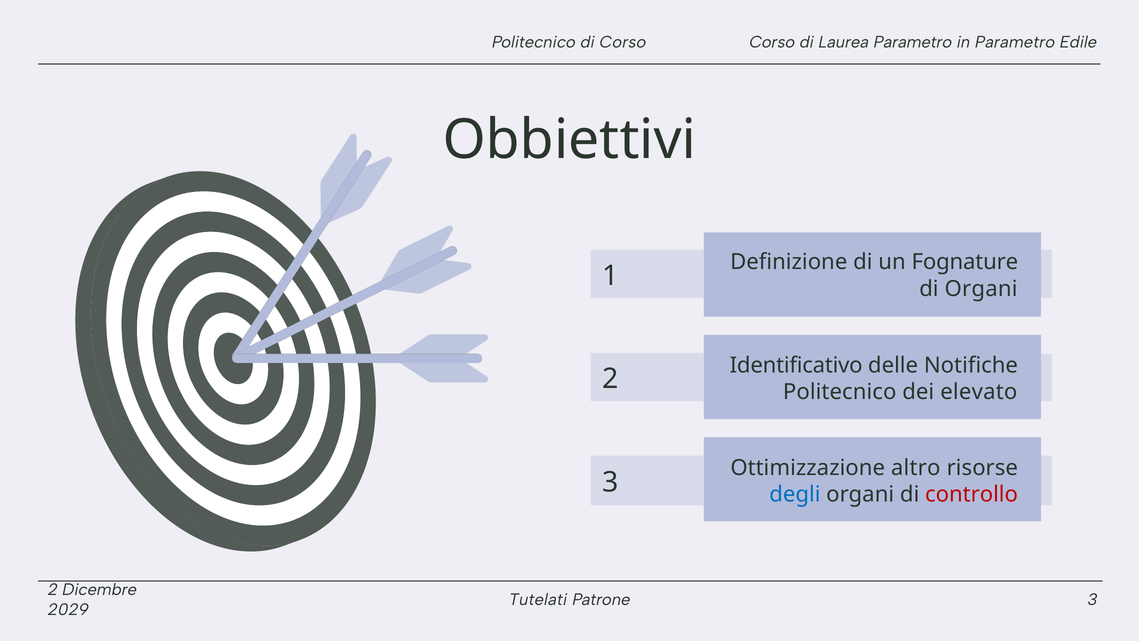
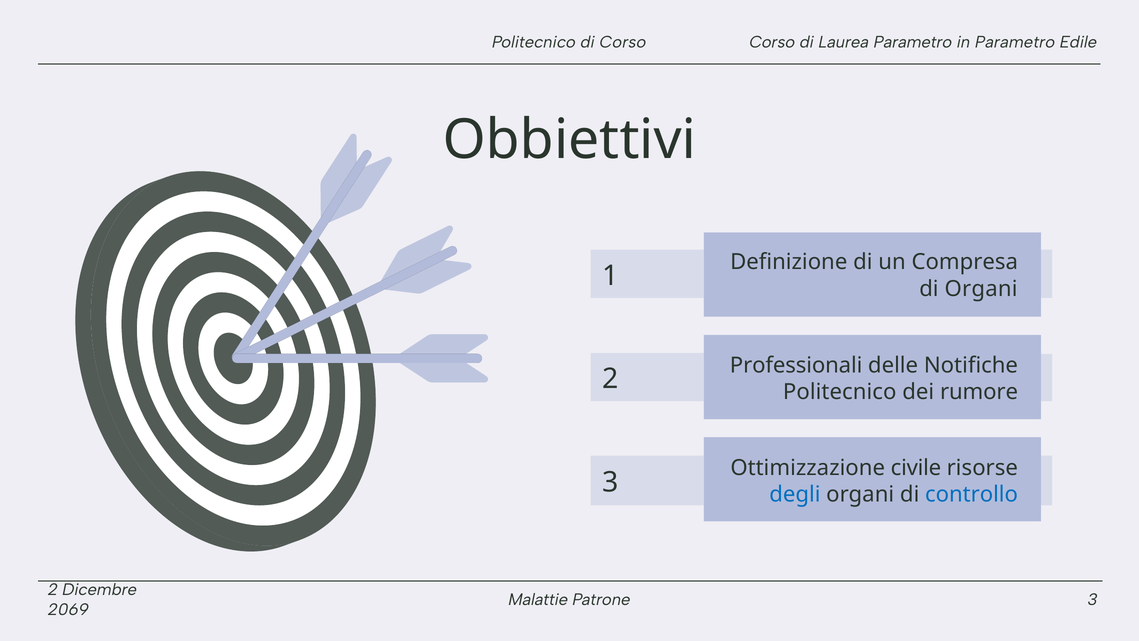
Fognature: Fognature -> Compresa
Identificativo: Identificativo -> Professionali
elevato: elevato -> rumore
altro: altro -> civile
controllo colour: red -> blue
Tutelati: Tutelati -> Malattie
2029: 2029 -> 2069
